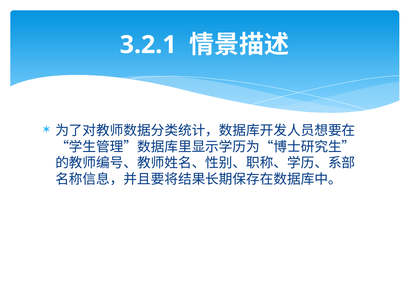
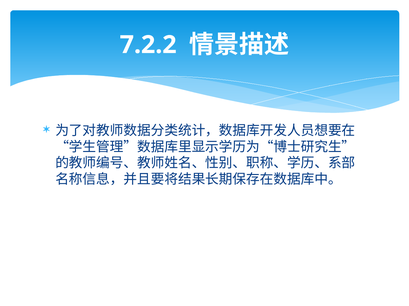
3.2.1: 3.2.1 -> 7.2.2
